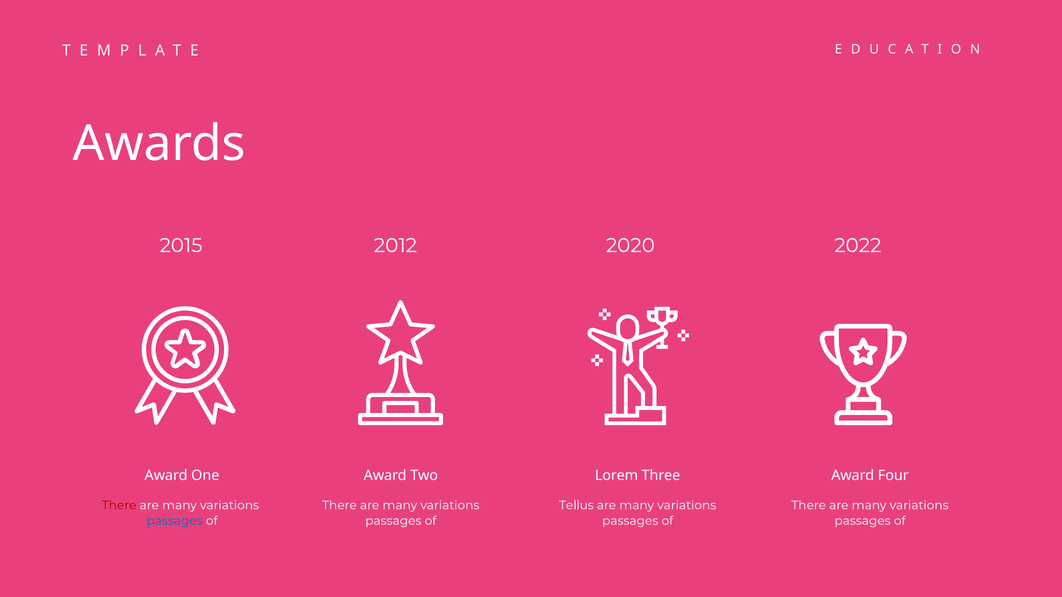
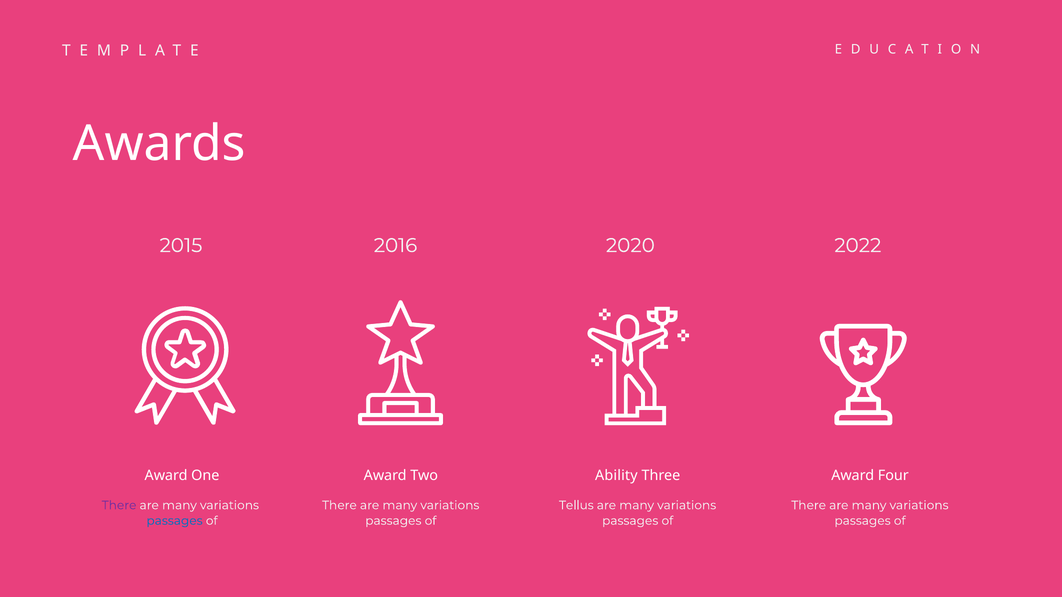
2012: 2012 -> 2016
Lorem: Lorem -> Ability
There at (119, 506) colour: red -> purple
